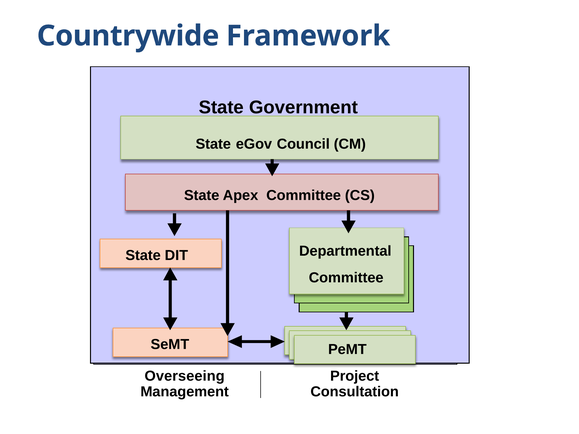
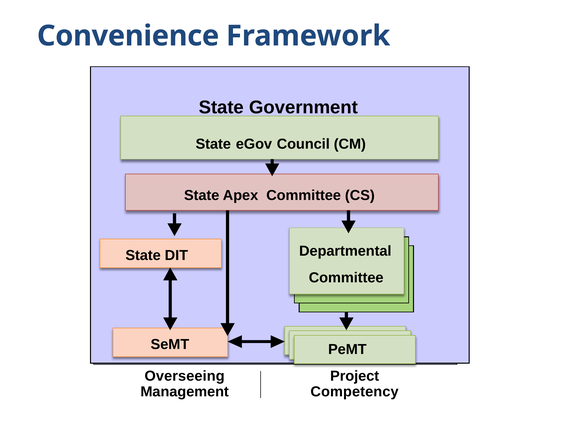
Countrywide: Countrywide -> Convenience
Consultation: Consultation -> Competency
